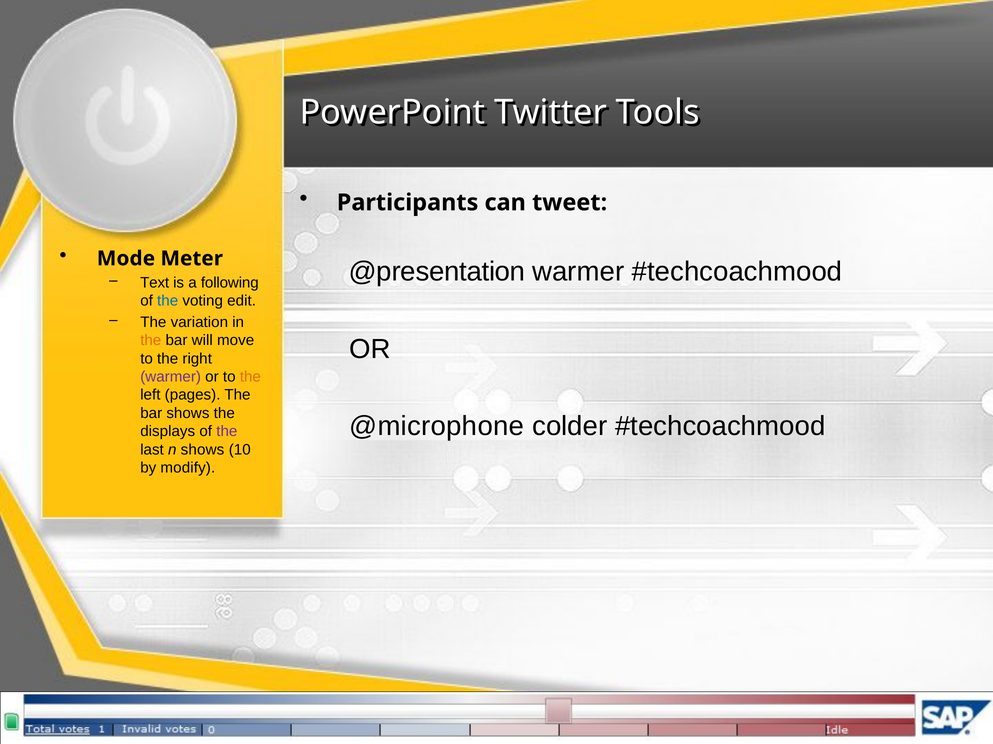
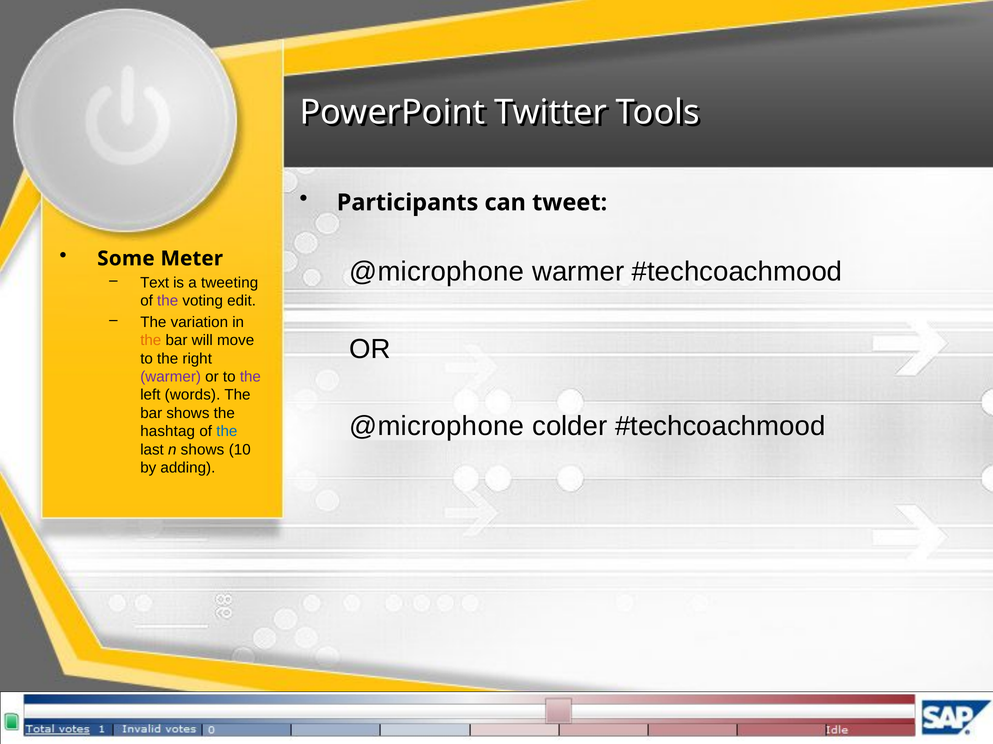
Mode: Mode -> Some
@presentation at (437, 272): @presentation -> @microphone
following: following -> tweeting
the at (168, 301) colour: blue -> purple
the at (250, 377) colour: orange -> purple
pages: pages -> words
displays: displays -> hashtag
the at (227, 432) colour: purple -> blue
modify: modify -> adding
